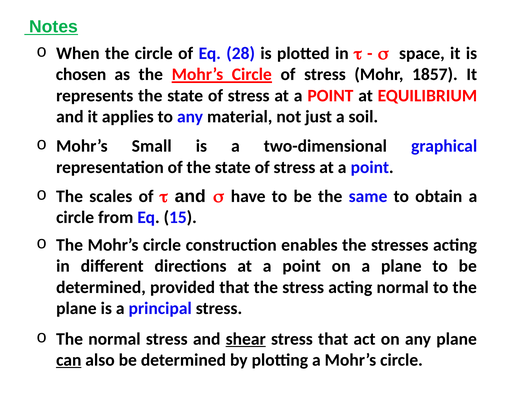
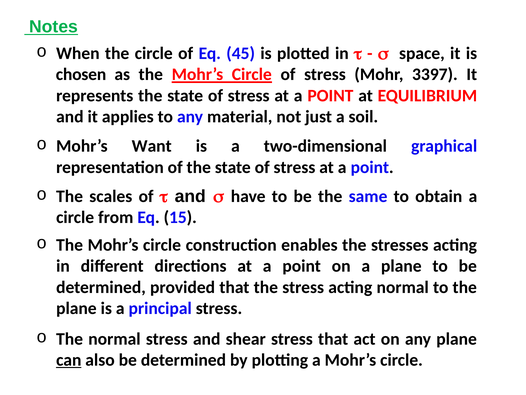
28: 28 -> 45
1857: 1857 -> 3397
Small: Small -> Want
shear underline: present -> none
